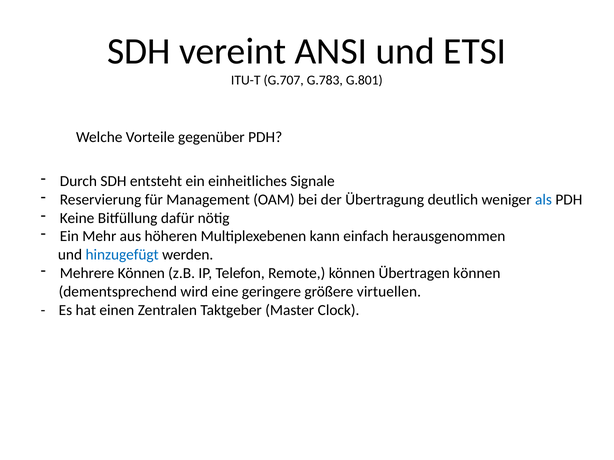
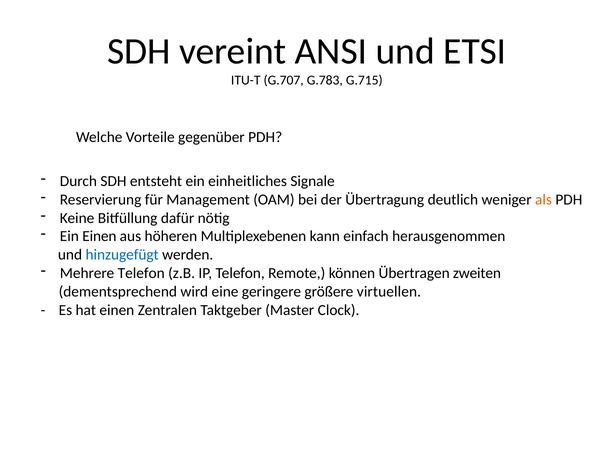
G.801: G.801 -> G.715
als colour: blue -> orange
Ein Mehr: Mehr -> Einen
Mehrere Können: Können -> Telefon
Übertragen können: können -> zweiten
